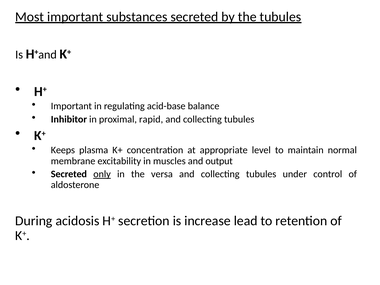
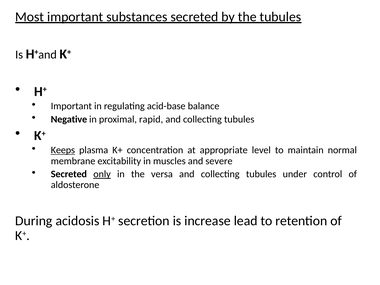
Inhibitor: Inhibitor -> Negative
Keeps underline: none -> present
output: output -> severe
